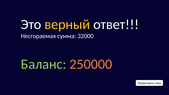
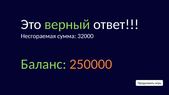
верный colour: yellow -> light green
